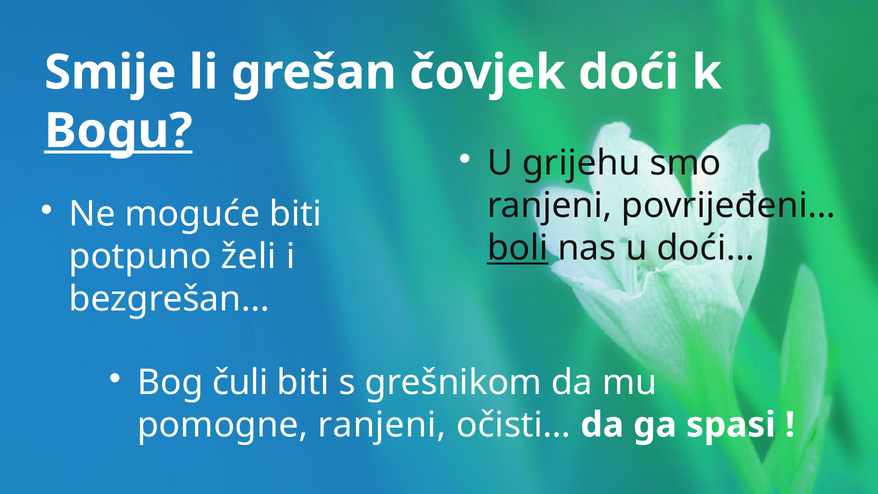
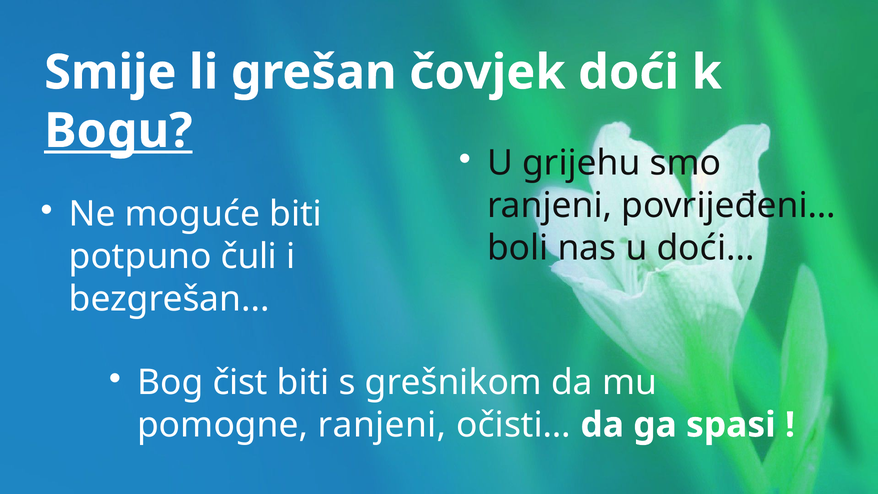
boli underline: present -> none
želi: želi -> čuli
čuli: čuli -> čist
